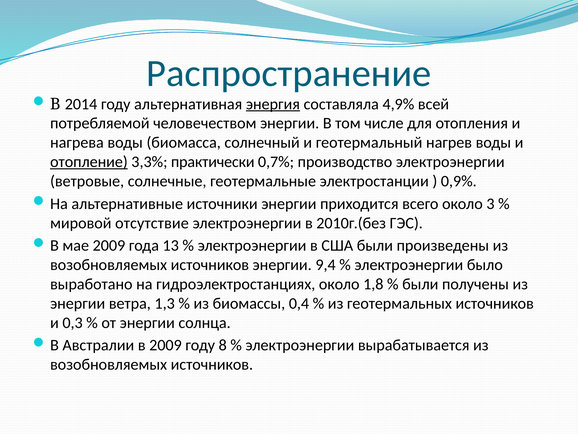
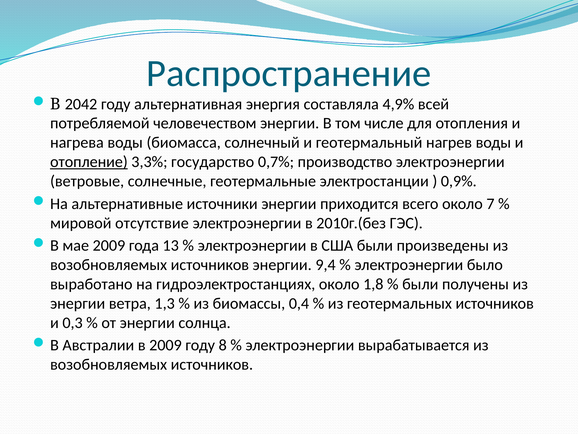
2014: 2014 -> 2042
энергия underline: present -> none
практически: практически -> государство
3: 3 -> 7
